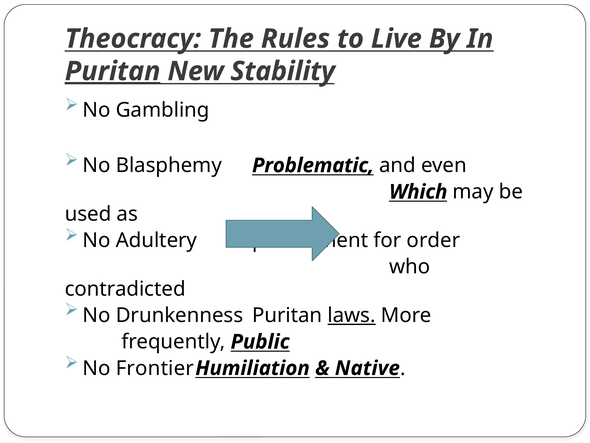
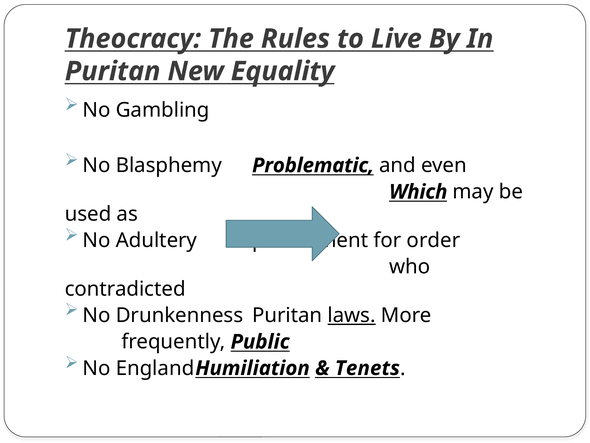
Puritan at (113, 71) underline: present -> none
Stability: Stability -> Equality
Frontier: Frontier -> England
Native: Native -> Tenets
